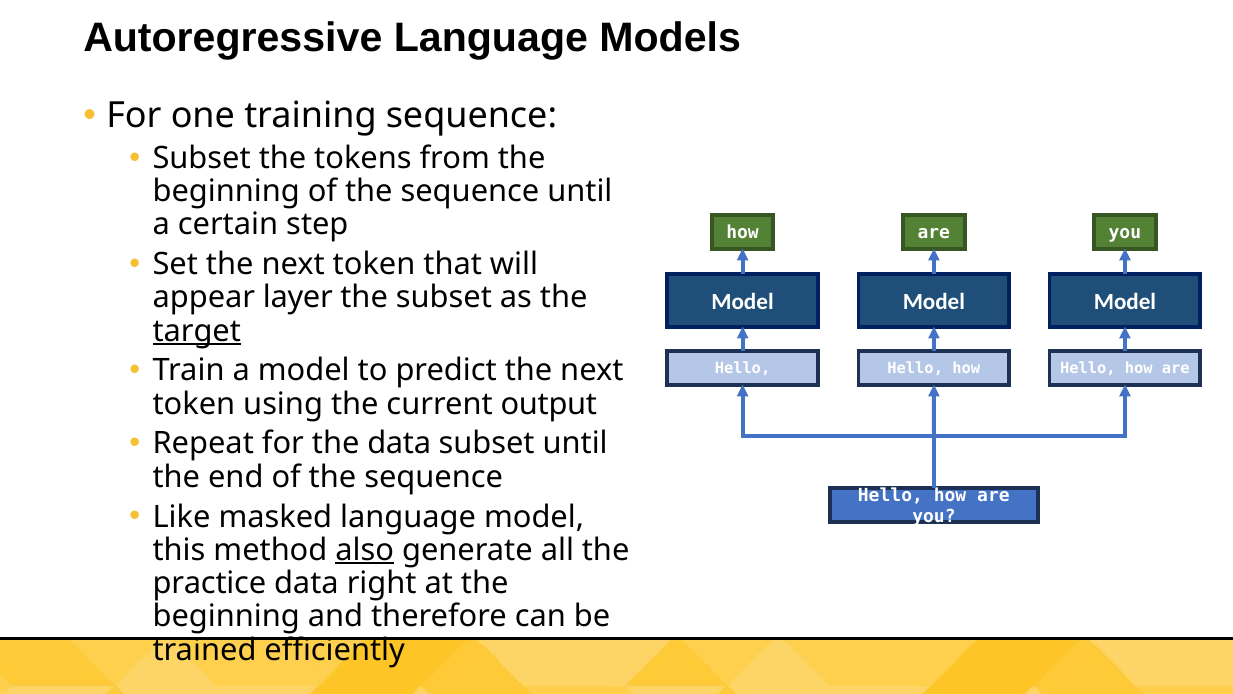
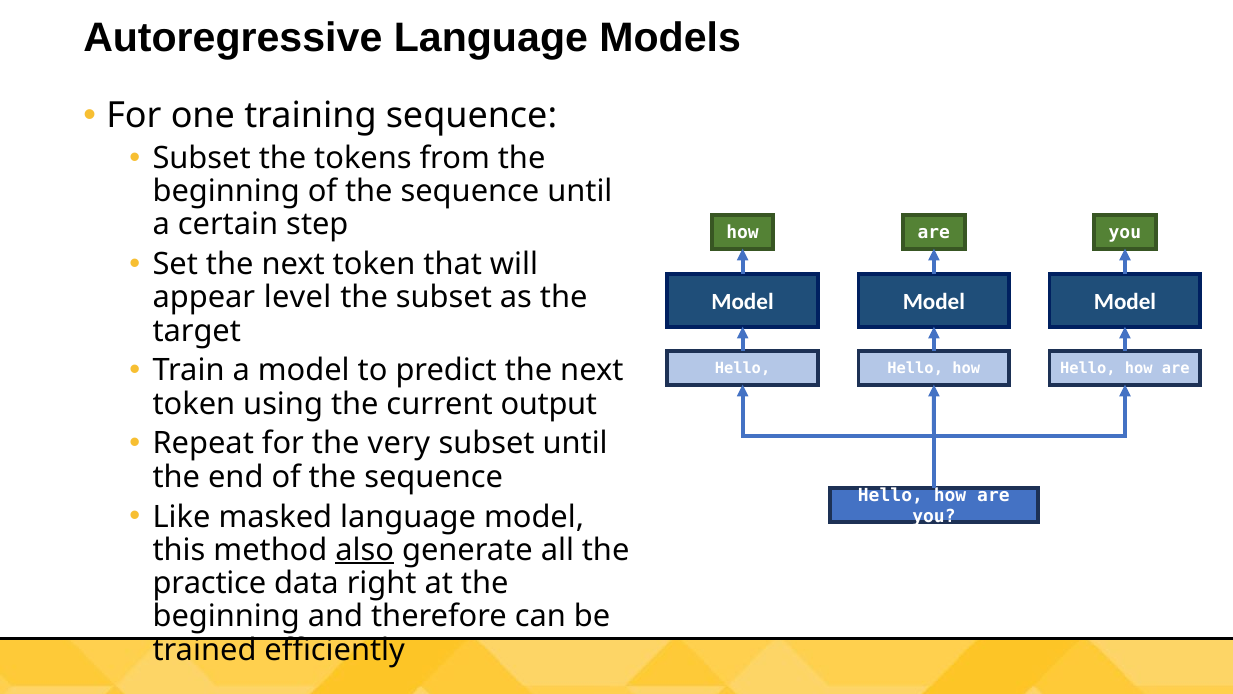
layer: layer -> level
target underline: present -> none
the data: data -> very
